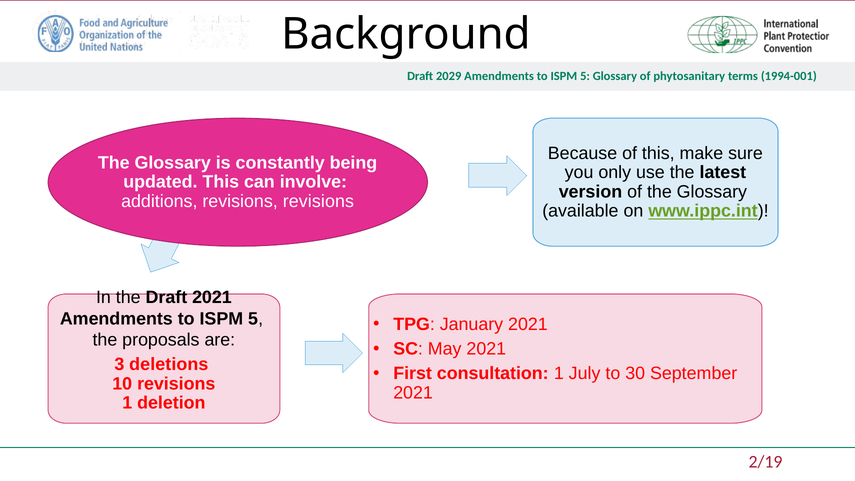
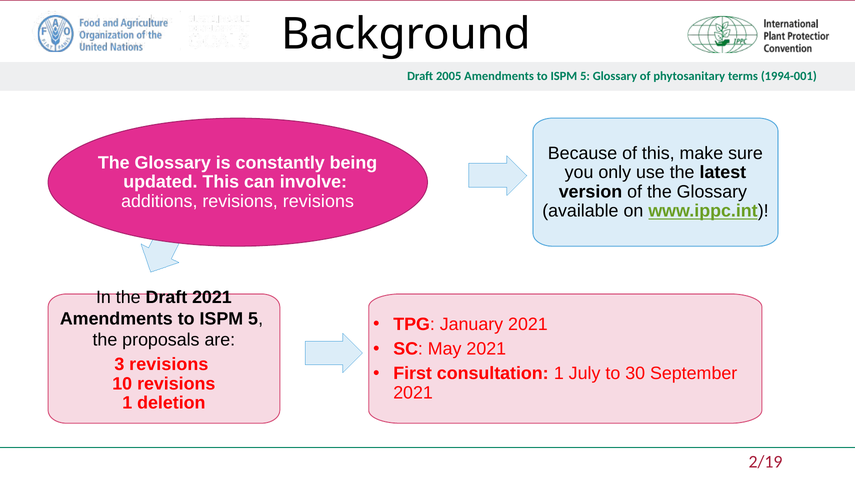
2029: 2029 -> 2005
3 deletions: deletions -> revisions
